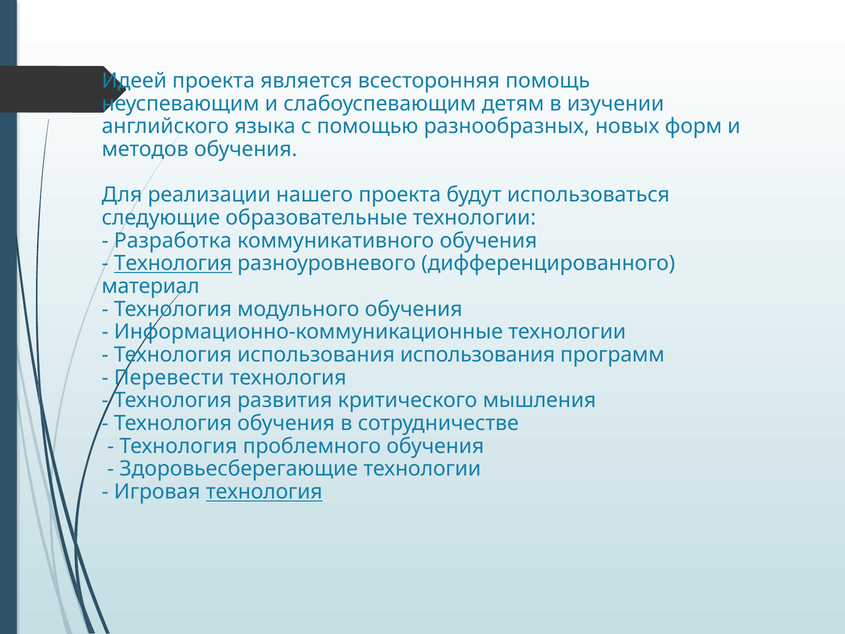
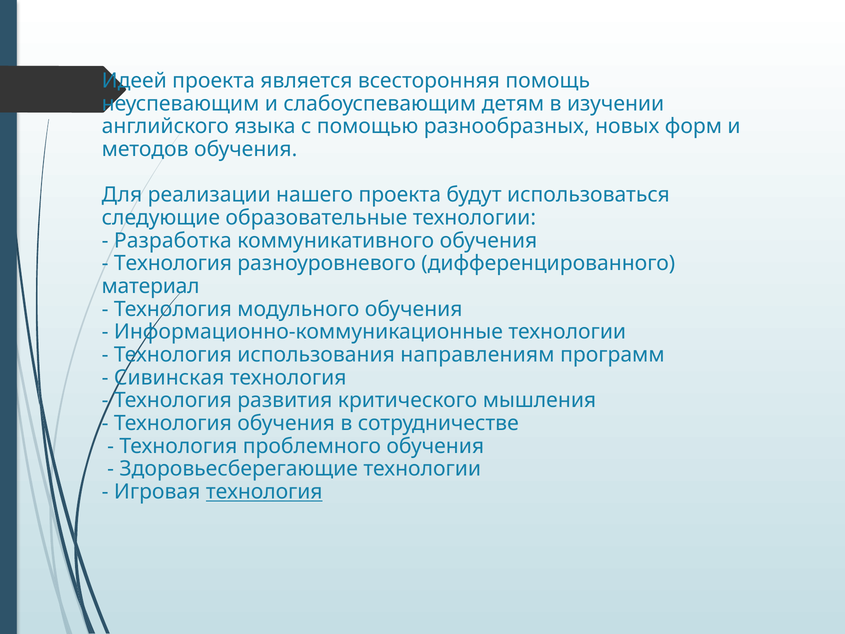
Технология at (173, 263) underline: present -> none
использования использования: использования -> направлениям
Перевести: Перевести -> Сивинская
